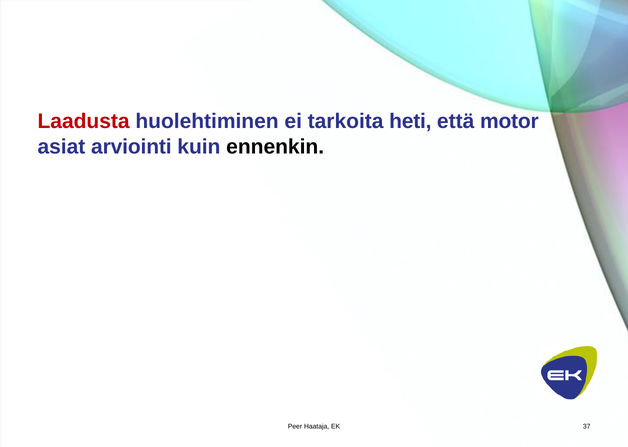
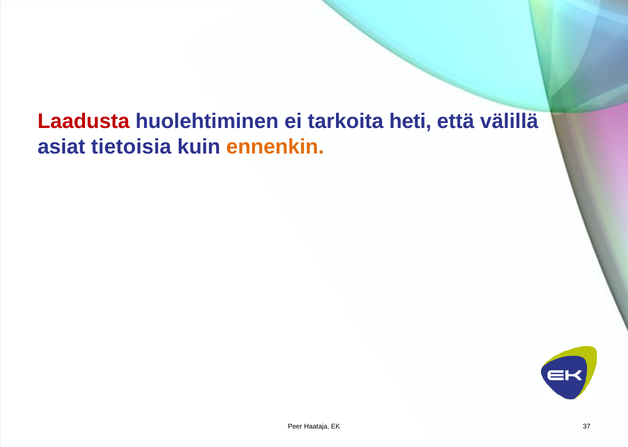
motor: motor -> välillä
arviointi: arviointi -> tietoisia
ennenkin colour: black -> orange
